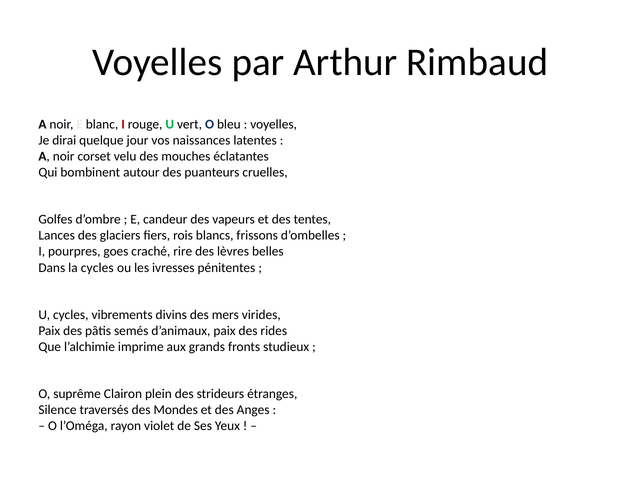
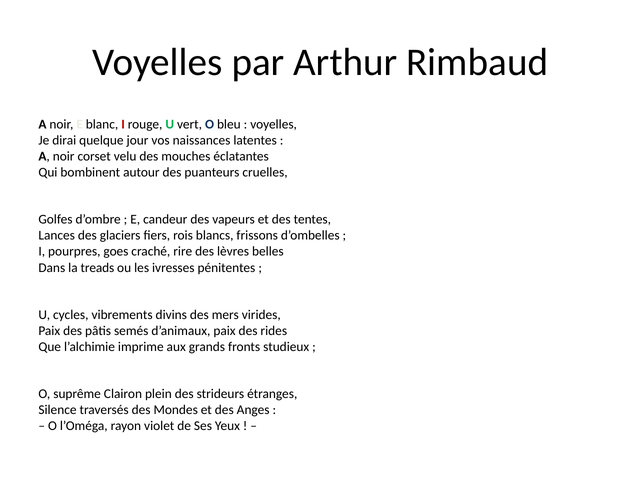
la cycles: cycles -> treads
